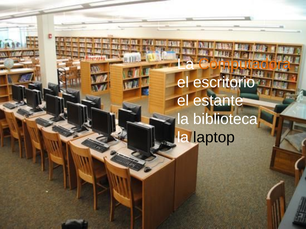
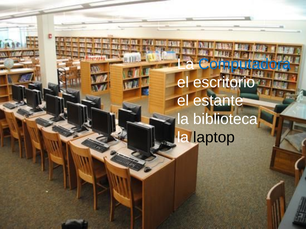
Computadora colour: orange -> blue
